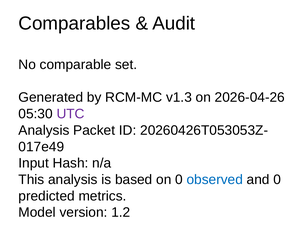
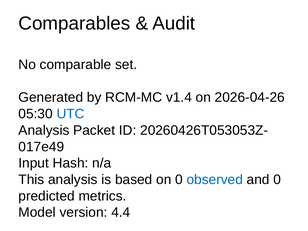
v1.3: v1.3 -> v1.4
UTC colour: purple -> blue
1.2: 1.2 -> 4.4
